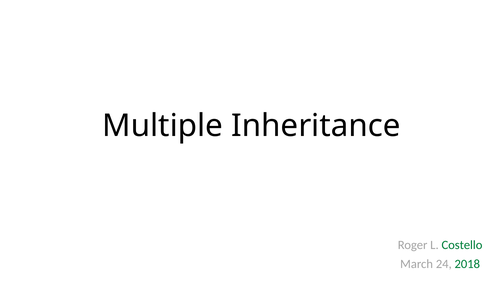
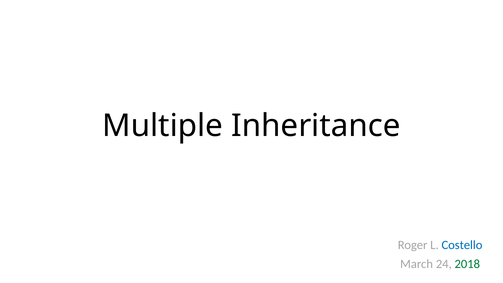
Costello colour: green -> blue
